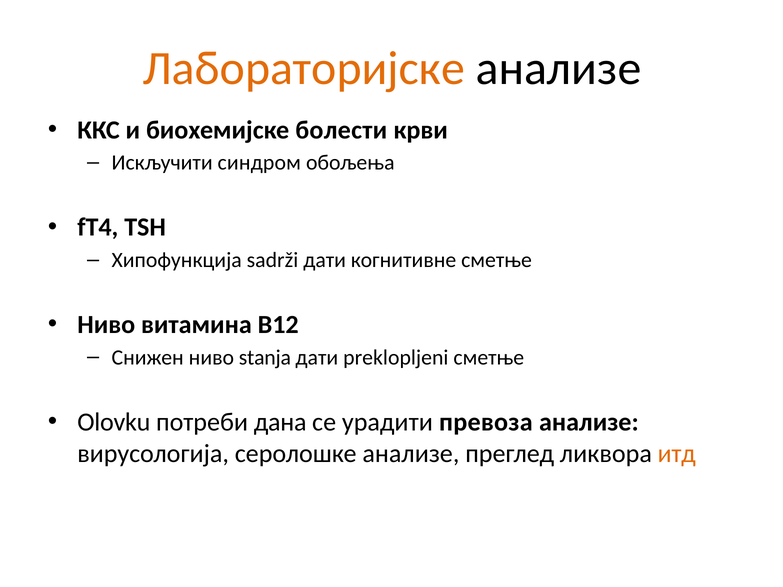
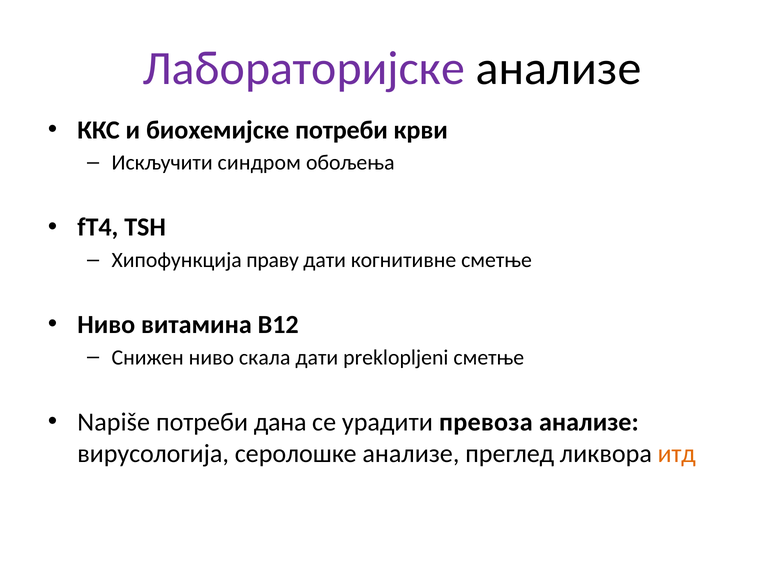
Лабораторијске colour: orange -> purple
биохемијске болести: болести -> потреби
sadrži: sadrži -> праву
stanja: stanja -> скала
Olovku: Olovku -> Napiše
